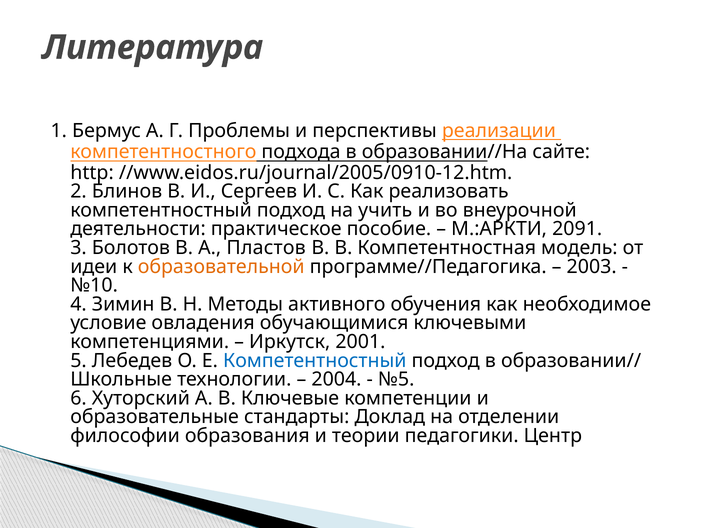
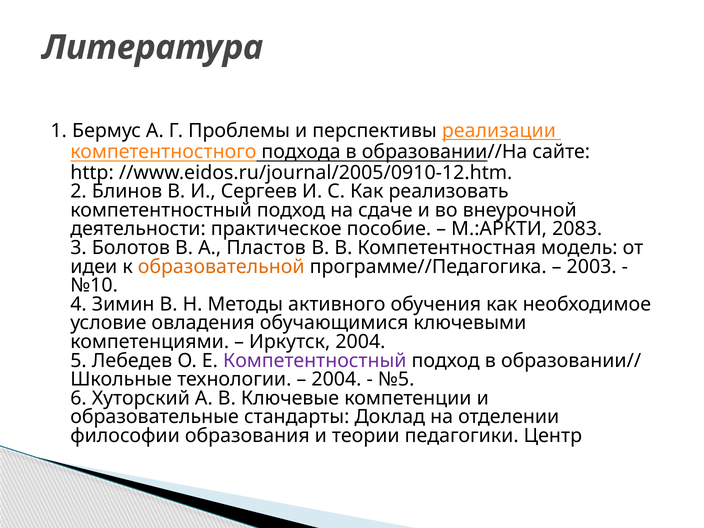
учить: учить -> сдаче
2091: 2091 -> 2083
Иркутск 2001: 2001 -> 2004
Компетентностный at (315, 361) colour: blue -> purple
